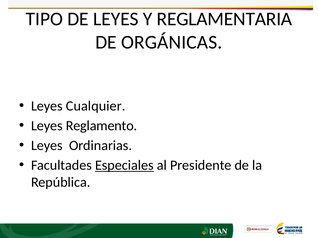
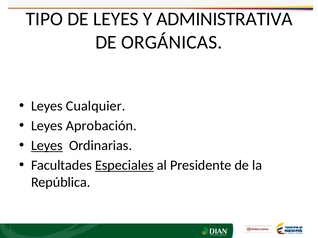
REGLAMENTARIA: REGLAMENTARIA -> ADMINISTRATIVA
Reglamento: Reglamento -> Aprobación
Leyes at (47, 146) underline: none -> present
